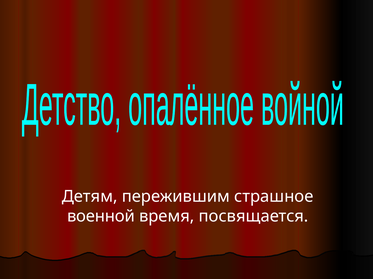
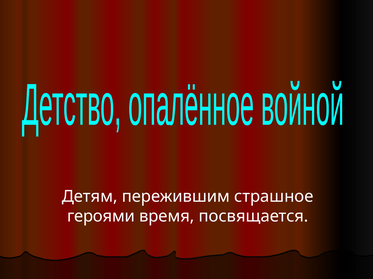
военной: военной -> героями
